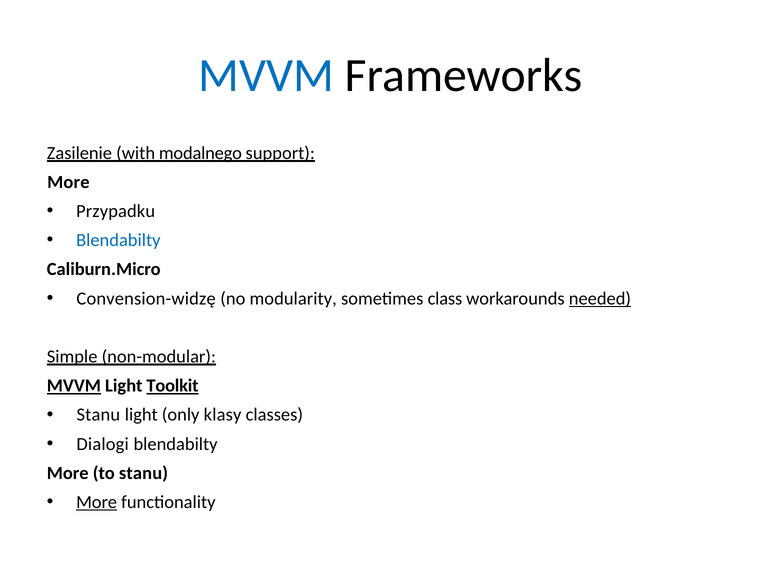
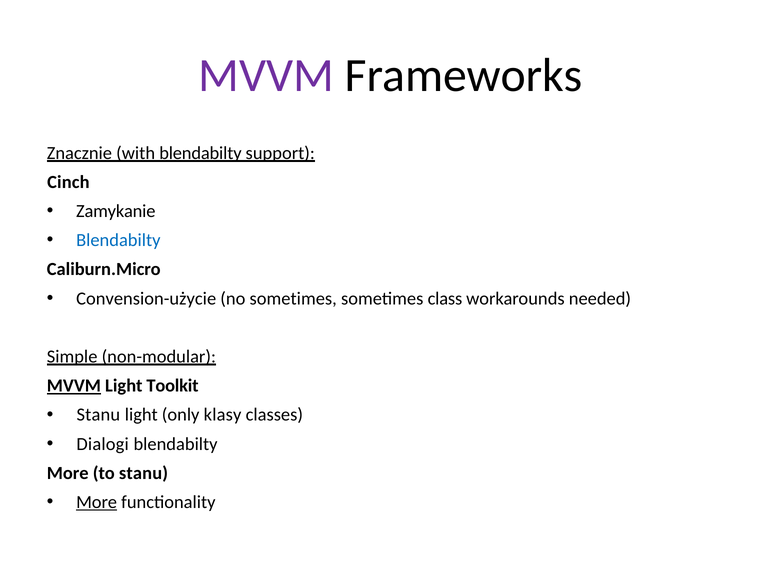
MVVM at (266, 76) colour: blue -> purple
Zasilenie: Zasilenie -> Znacznie
with modalnego: modalnego -> blendabilty
More at (68, 182): More -> Cinch
Przypadku: Przypadku -> Zamykanie
Convension-widzę: Convension-widzę -> Convension-użycie
no modularity: modularity -> sometimes
needed underline: present -> none
Toolkit underline: present -> none
